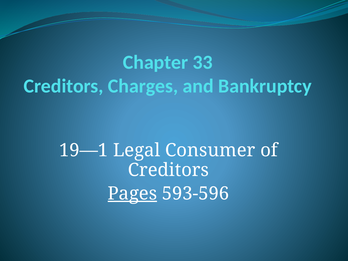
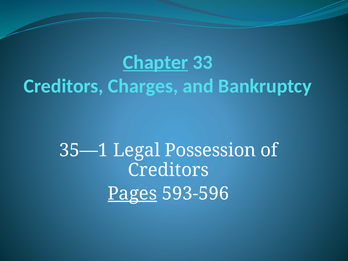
Chapter underline: none -> present
19—1: 19—1 -> 35—1
Consumer: Consumer -> Possession
